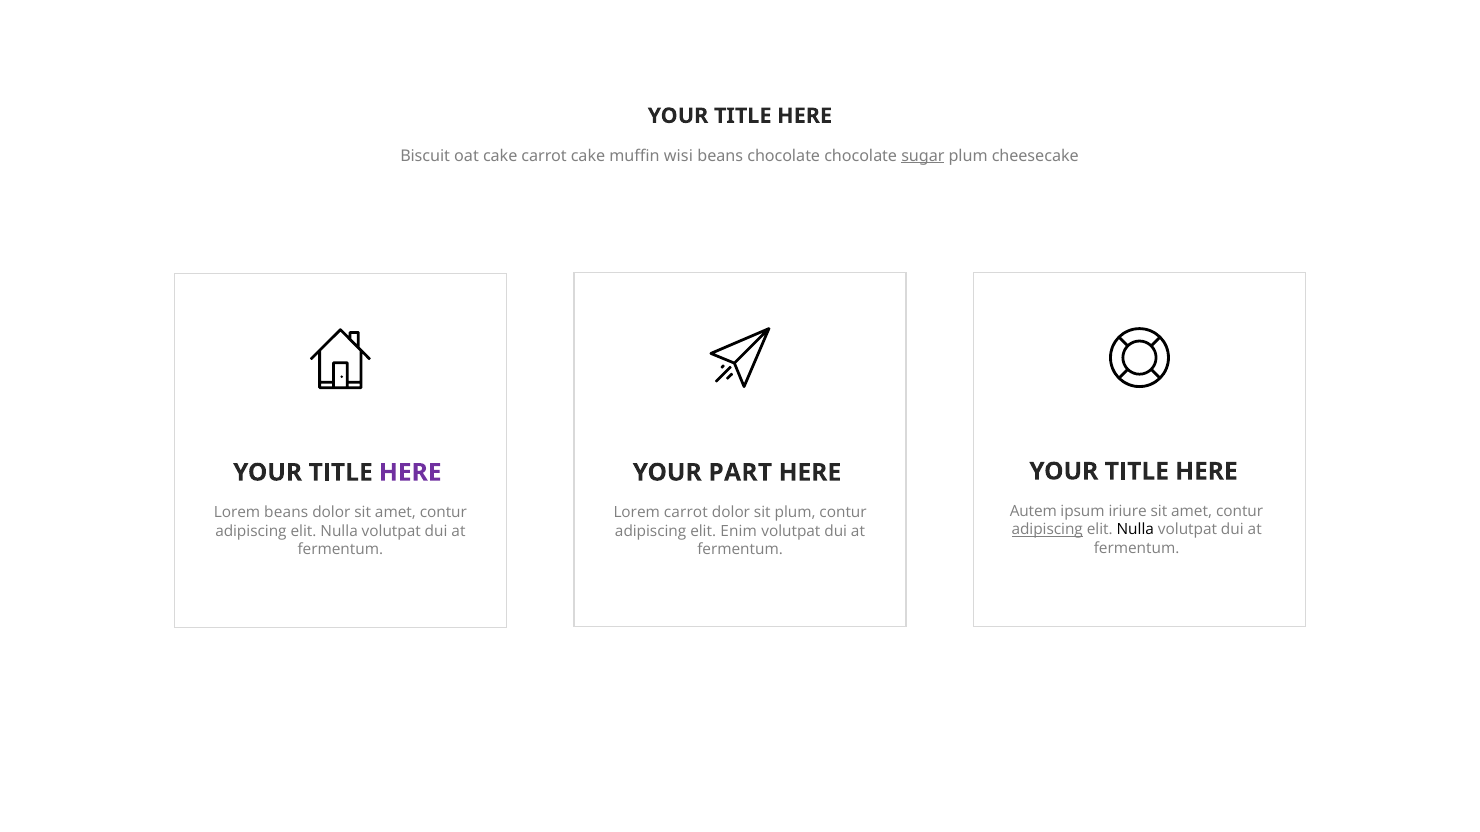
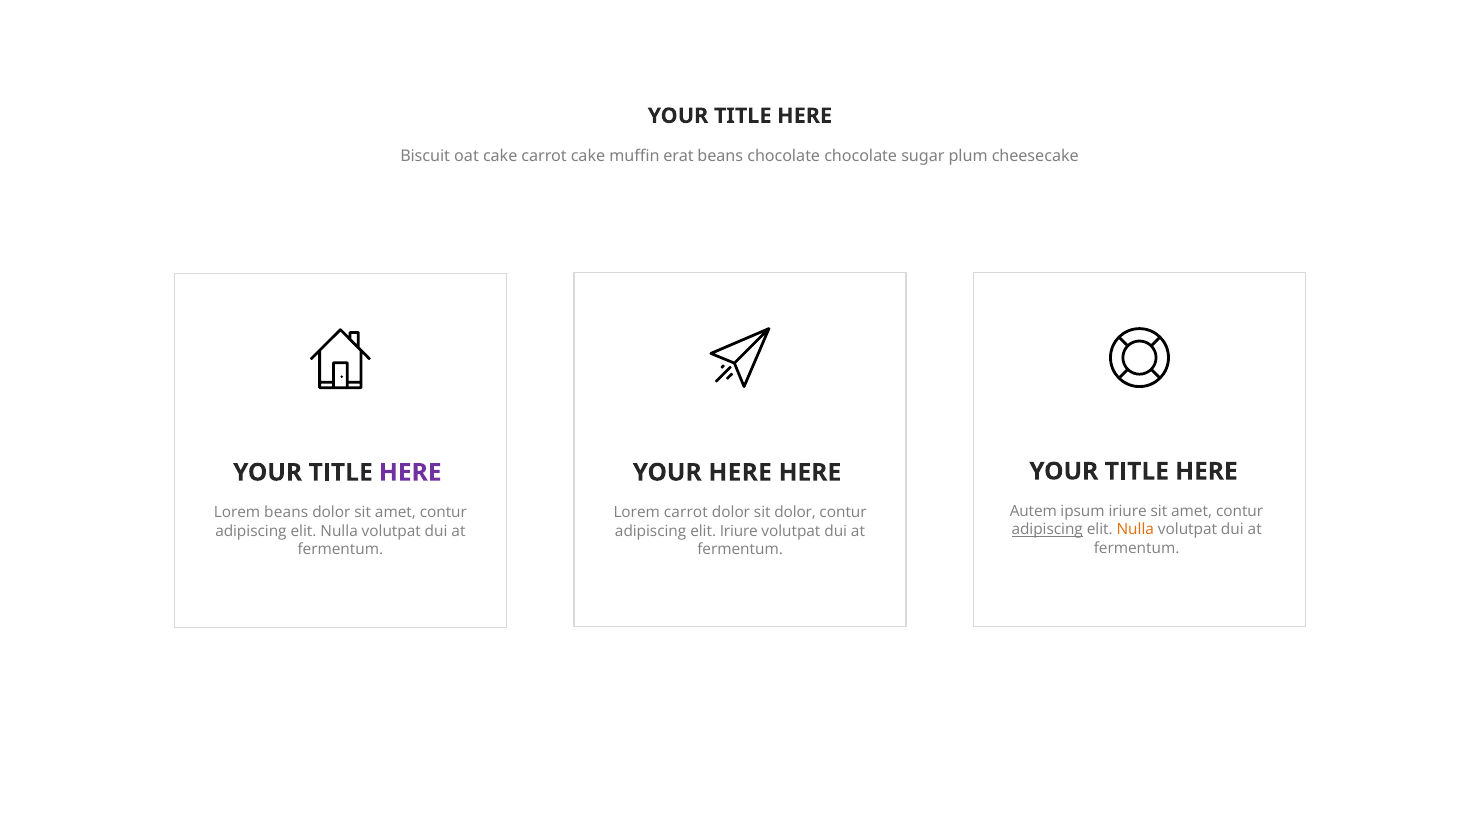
wisi: wisi -> erat
sugar underline: present -> none
YOUR PART: PART -> HERE
sit plum: plum -> dolor
Nulla at (1135, 530) colour: black -> orange
elit Enim: Enim -> Iriure
